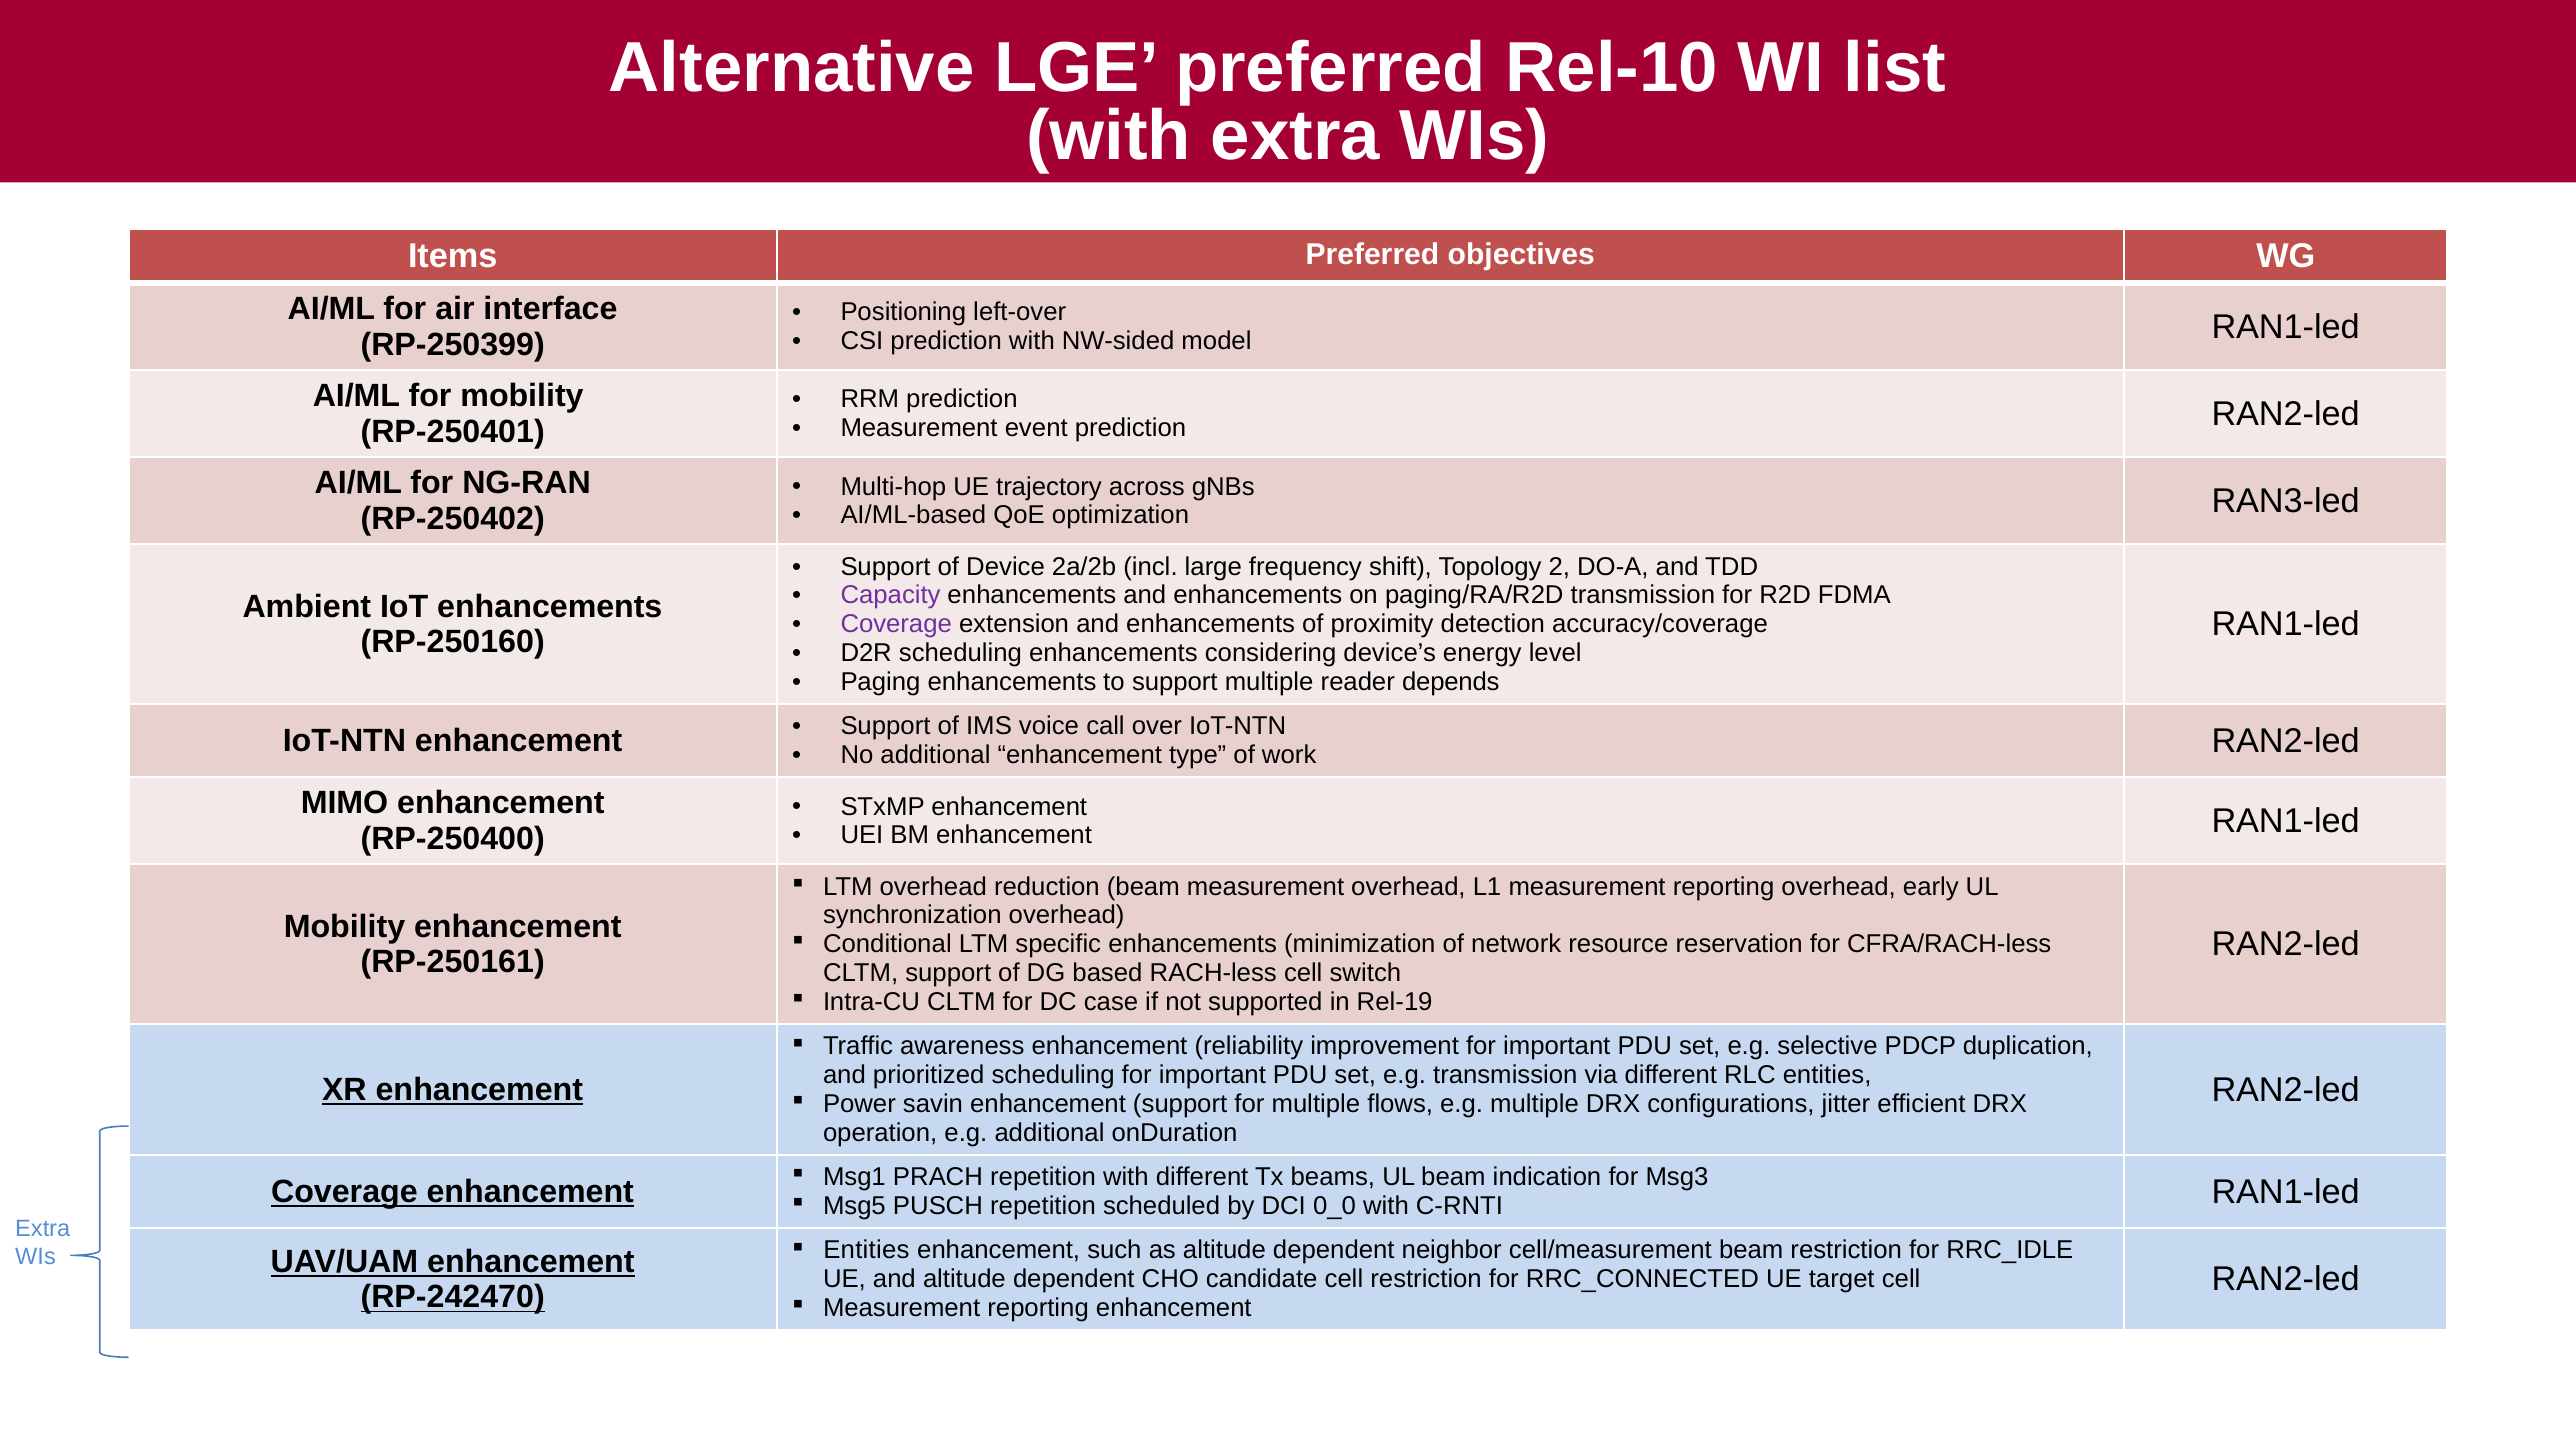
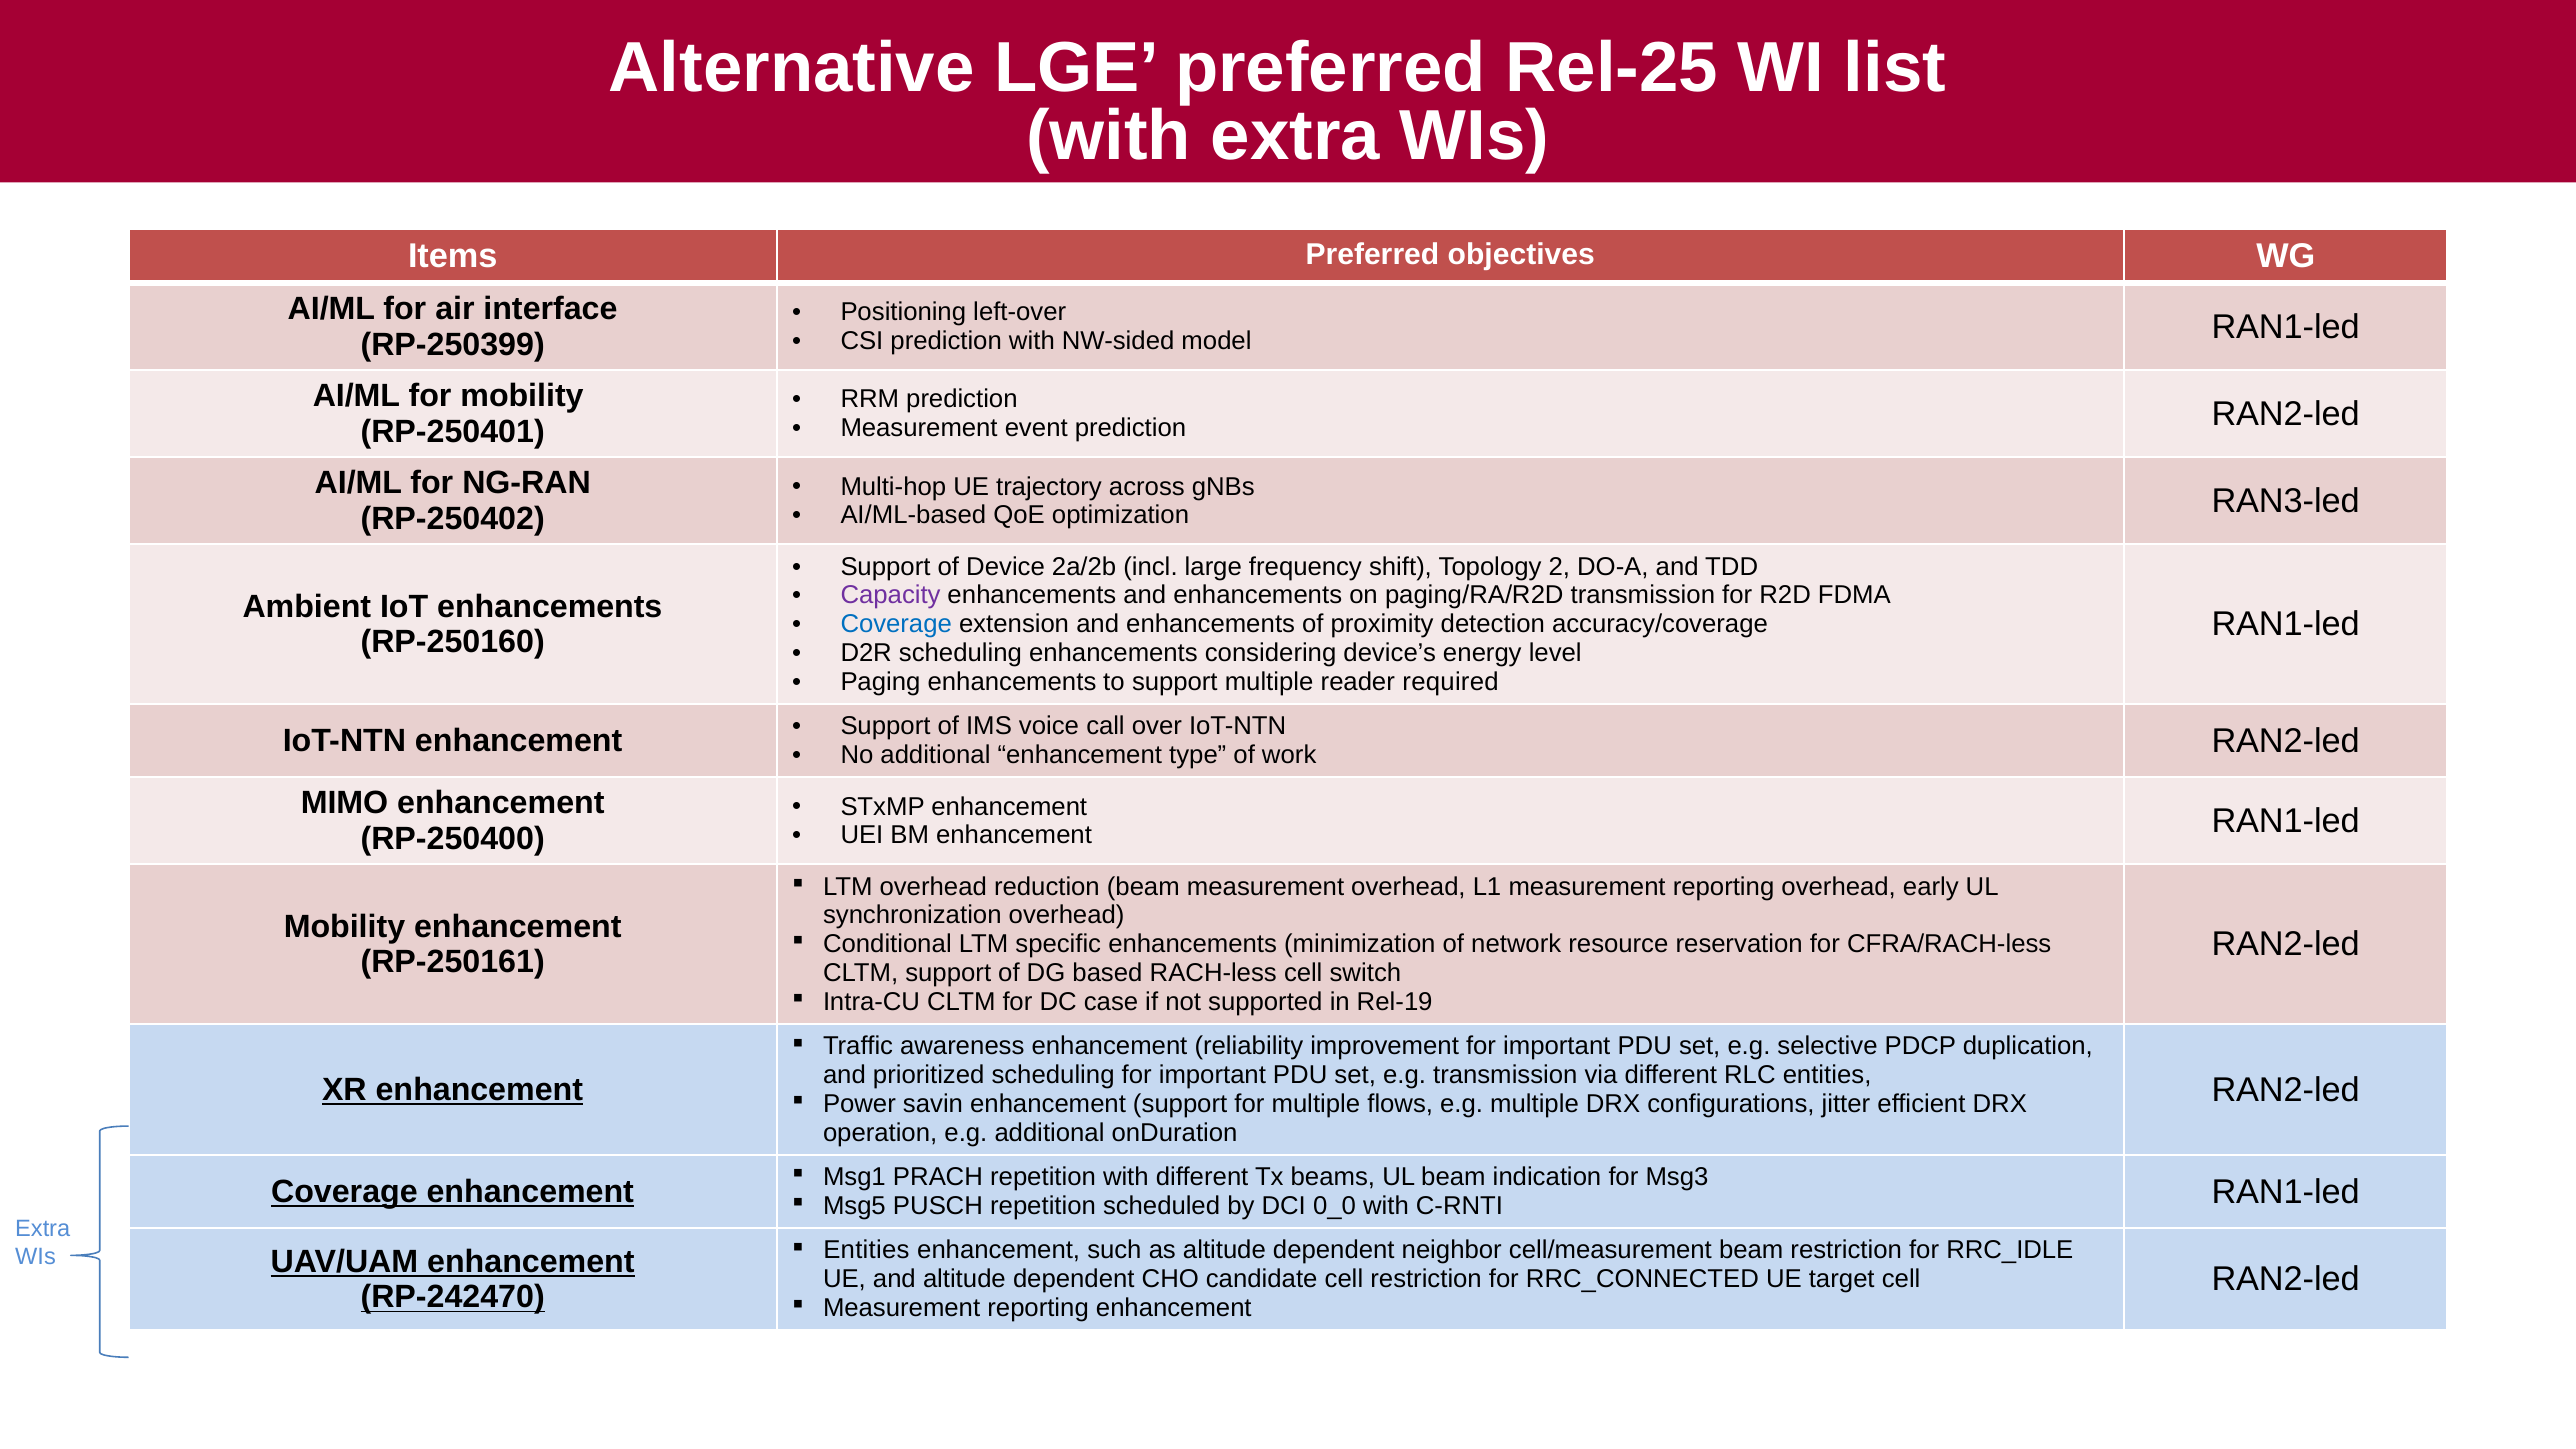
Rel-10: Rel-10 -> Rel-25
Coverage at (896, 624) colour: purple -> blue
depends: depends -> required
